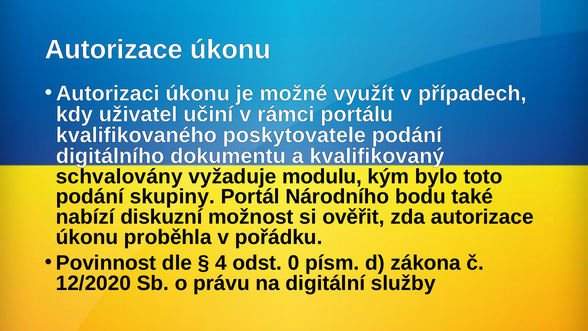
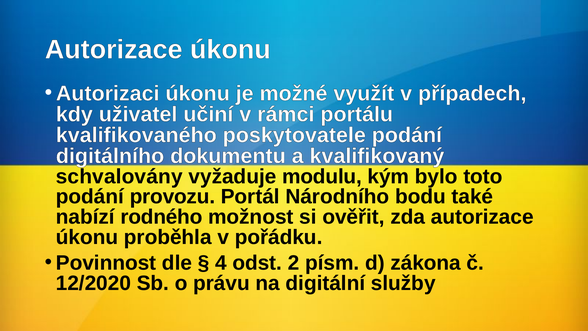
skupiny: skupiny -> provozu
diskuzní: diskuzní -> rodného
0: 0 -> 2
